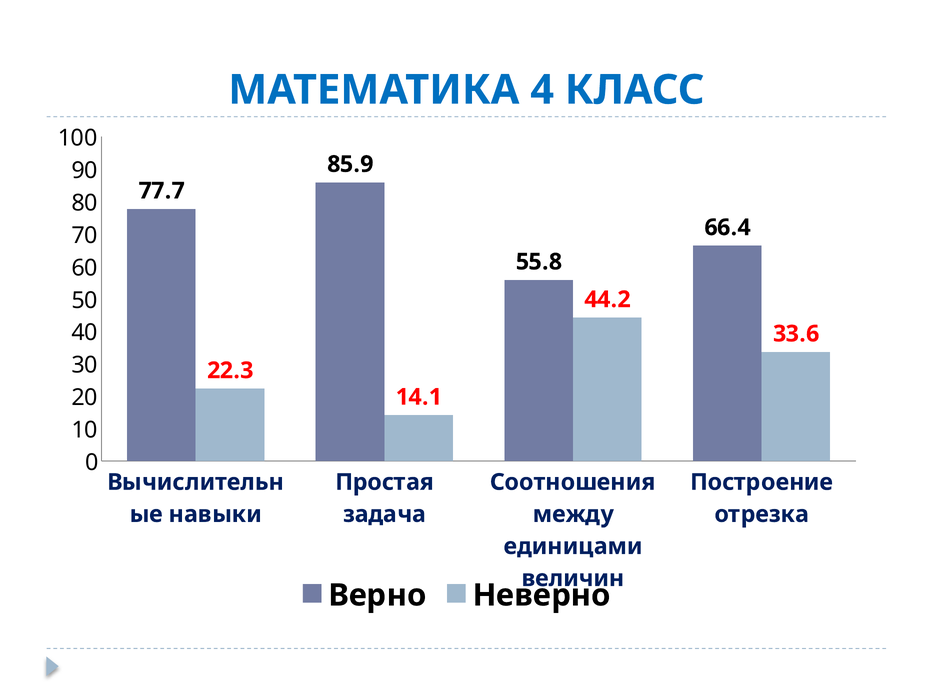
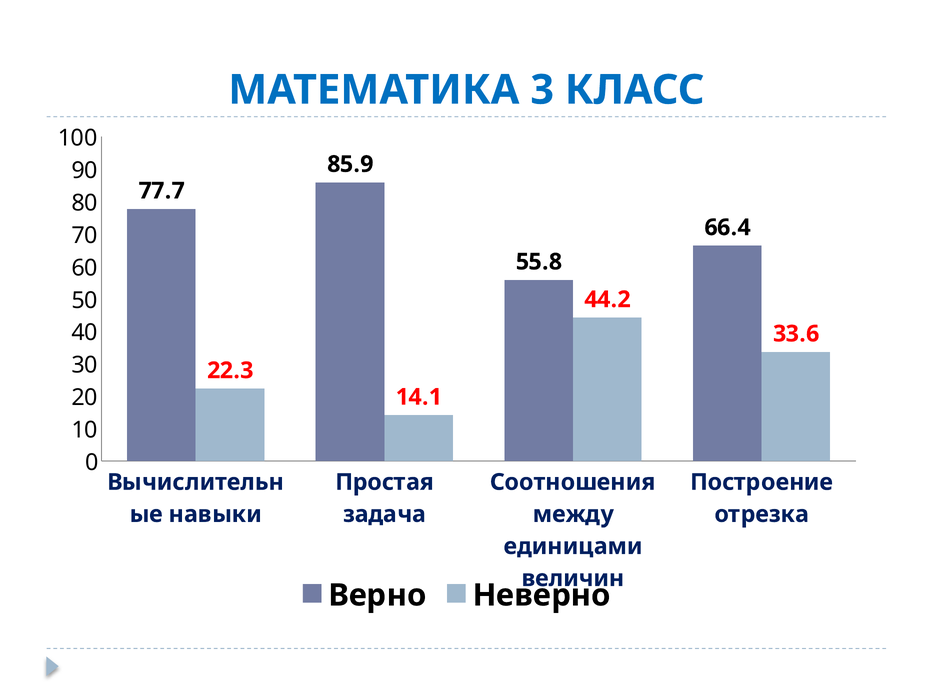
4: 4 -> 3
